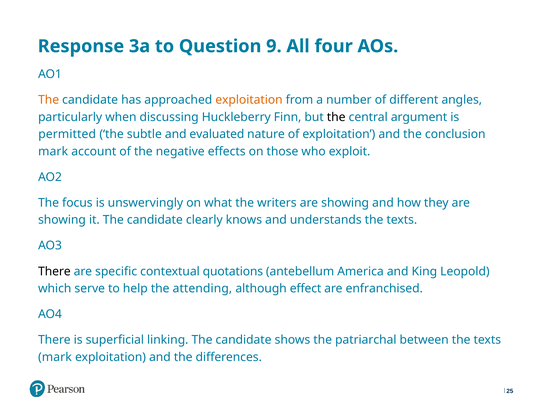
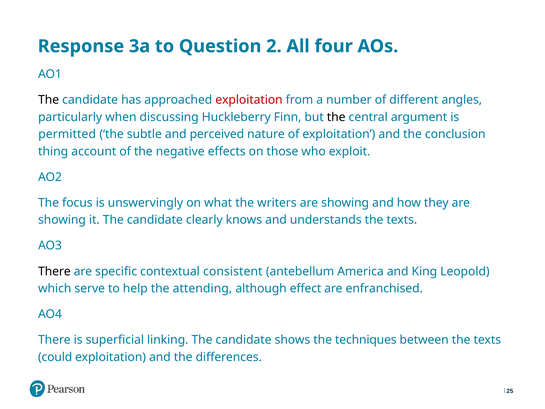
9: 9 -> 2
The at (49, 100) colour: orange -> black
exploitation at (249, 100) colour: orange -> red
evaluated: evaluated -> perceived
mark at (53, 151): mark -> thing
quotations: quotations -> consistent
patriarchal: patriarchal -> techniques
mark at (55, 357): mark -> could
